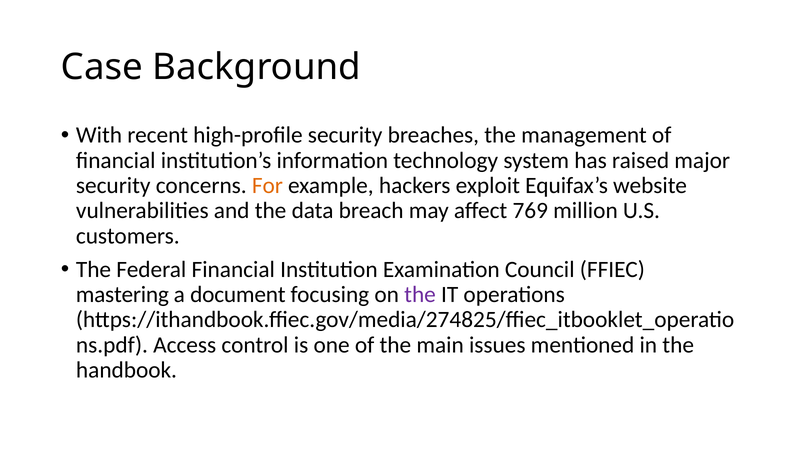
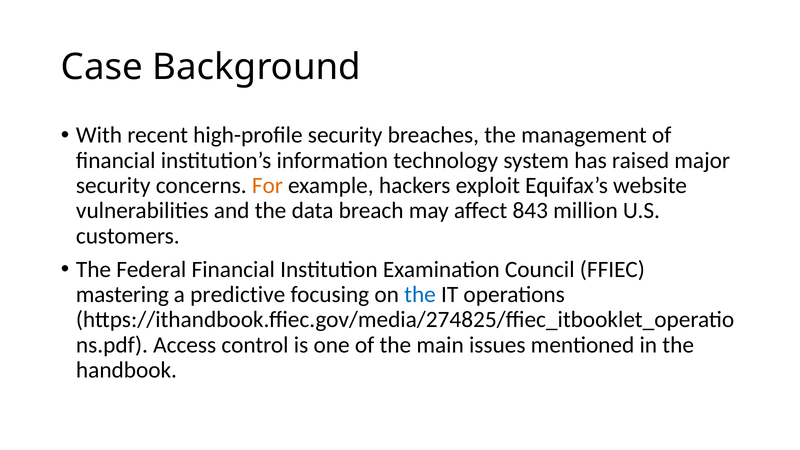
769: 769 -> 843
document: document -> predictive
the at (420, 294) colour: purple -> blue
